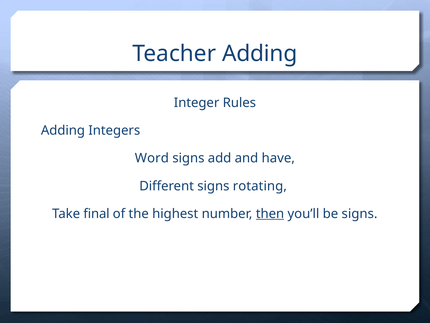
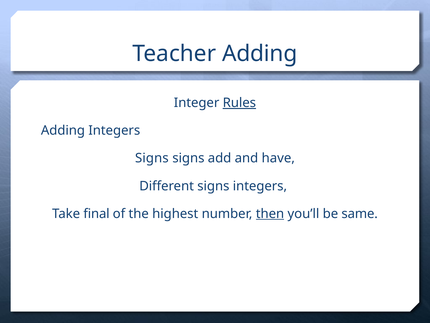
Rules underline: none -> present
Word at (152, 158): Word -> Signs
signs rotating: rotating -> integers
be signs: signs -> same
